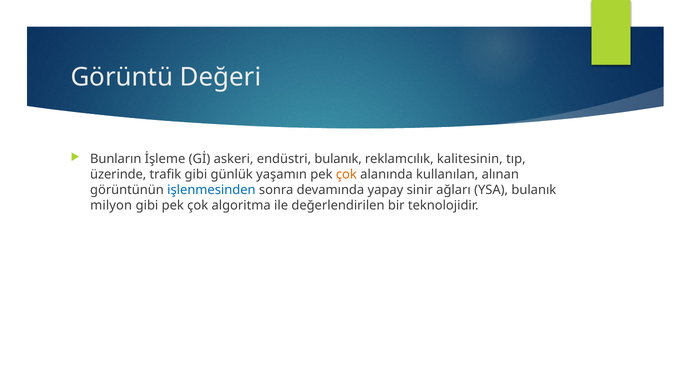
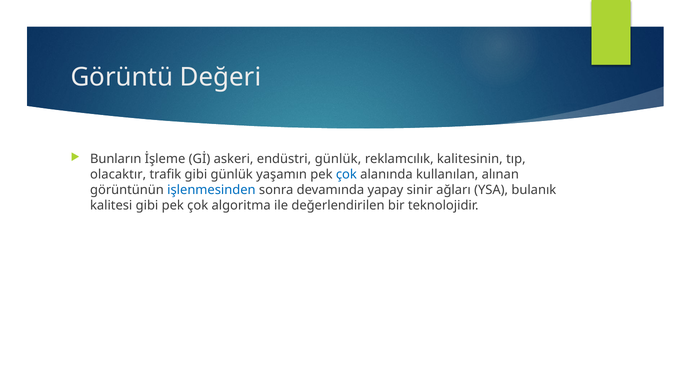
endüstri bulanık: bulanık -> günlük
üzerinde: üzerinde -> olacaktır
çok at (346, 174) colour: orange -> blue
milyon: milyon -> kalitesi
